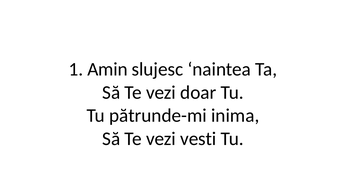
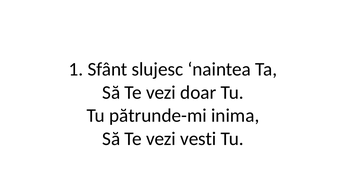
Amin: Amin -> Sfânt
